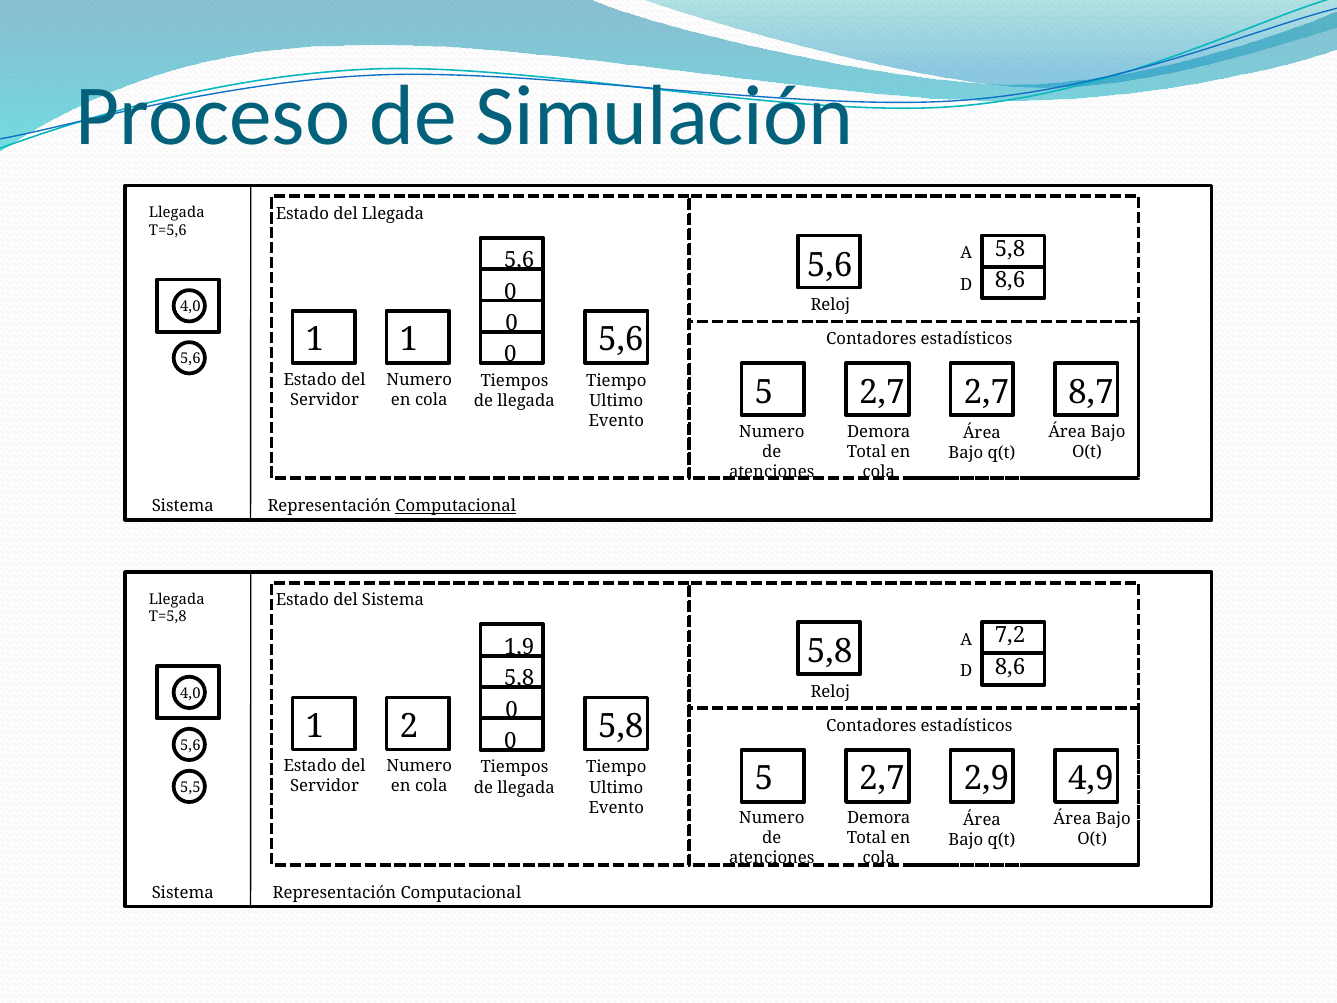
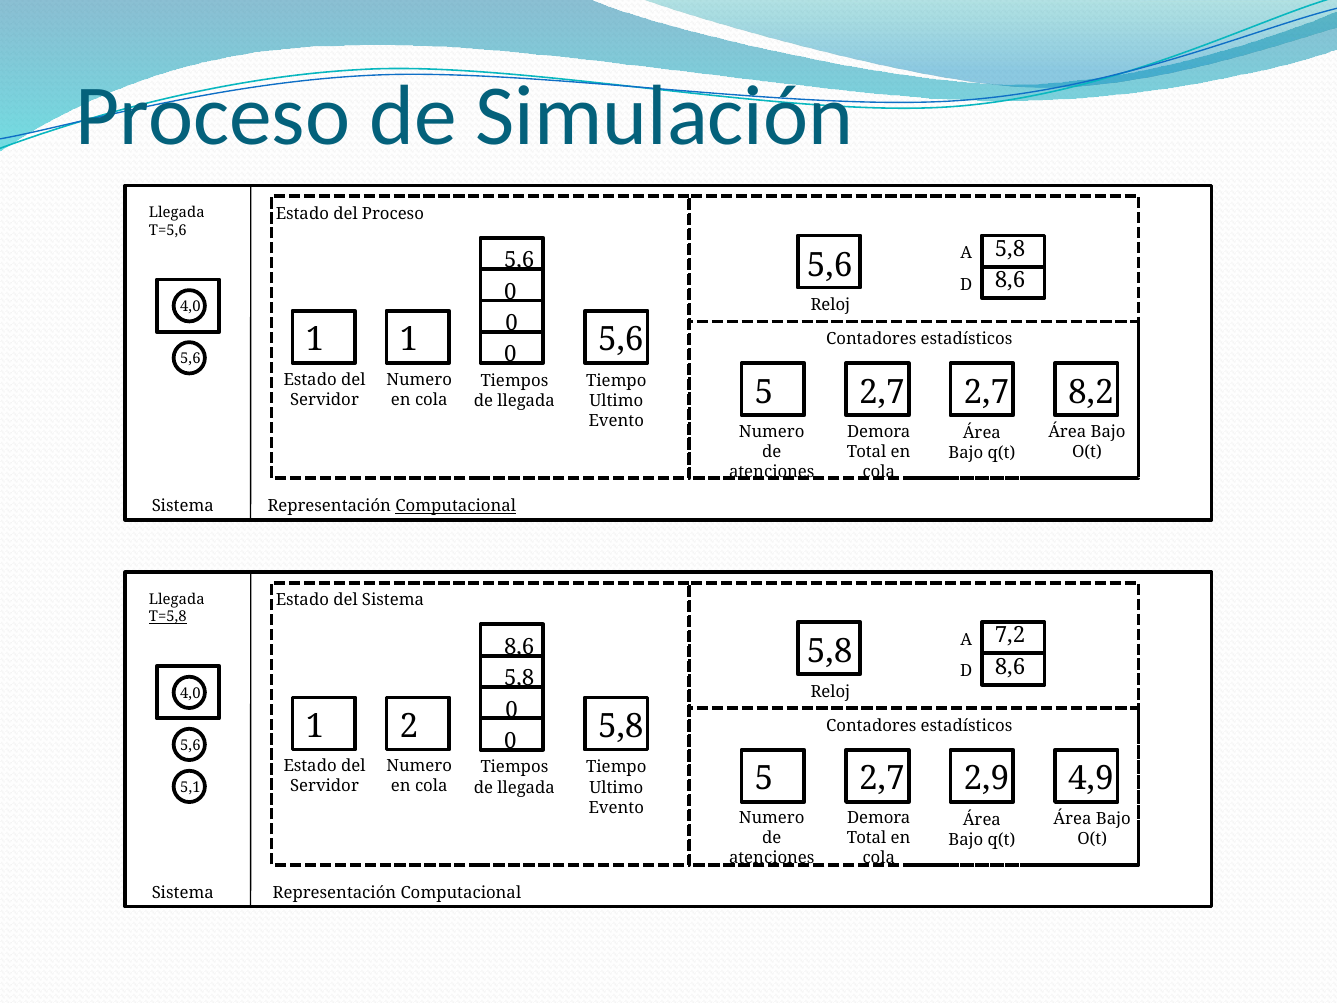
del Llegada: Llegada -> Proceso
8,7: 8,7 -> 8,2
T=5,8 underline: none -> present
1,9 at (519, 647): 1,9 -> 8,6
5,5: 5,5 -> 5,1
